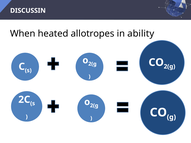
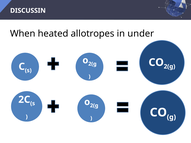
ability: ability -> under
